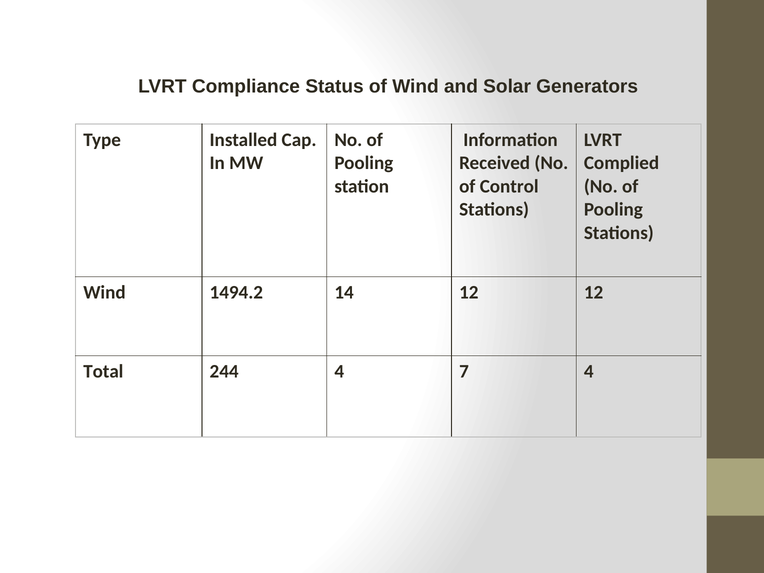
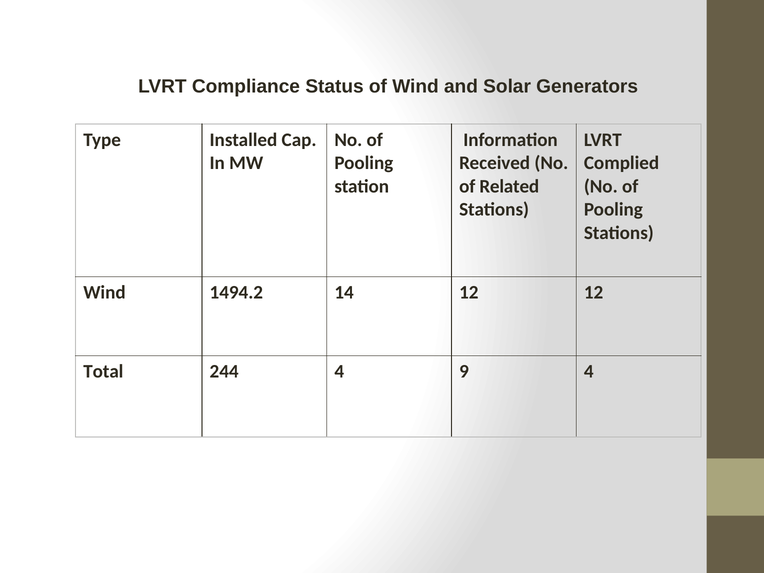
Control: Control -> Related
7: 7 -> 9
